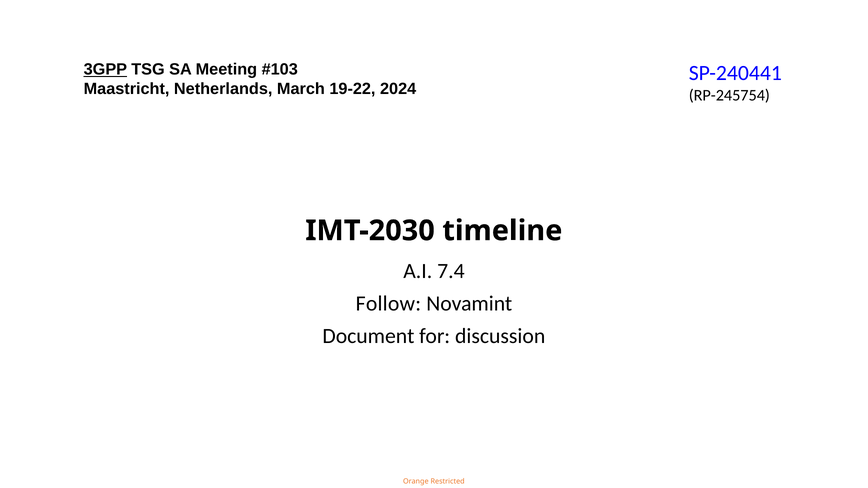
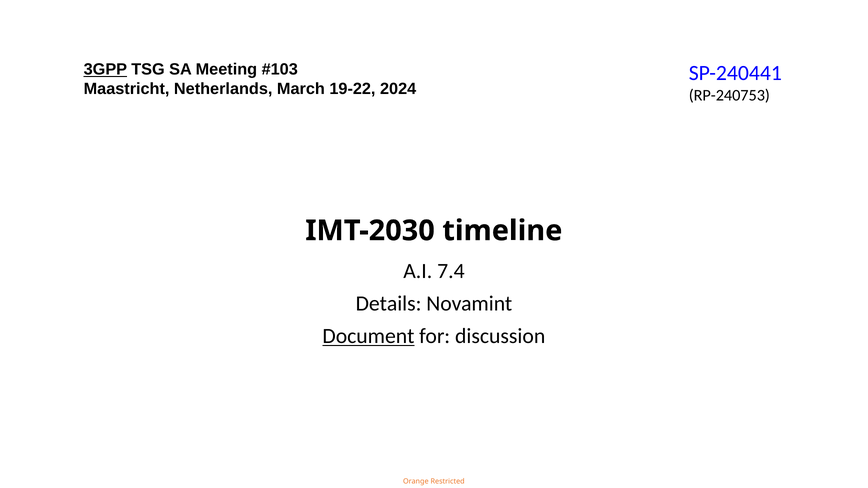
RP-245754: RP-245754 -> RP-240753
Follow: Follow -> Details
Document underline: none -> present
